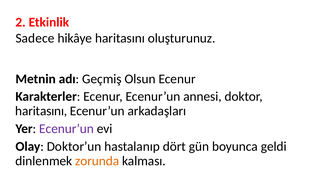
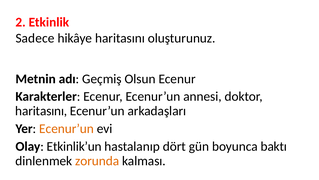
Ecenur’un at (67, 128) colour: purple -> orange
Doktor’un: Doktor’un -> Etkinlik’un
geldi: geldi -> baktı
